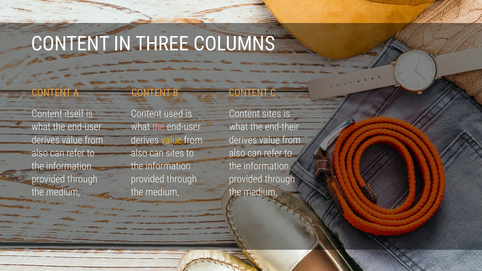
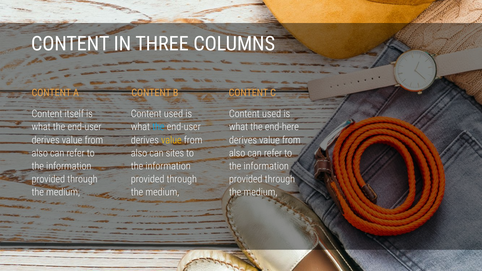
sites at (272, 114): sites -> used
the at (158, 127) colour: pink -> light blue
end-their: end-their -> end-here
